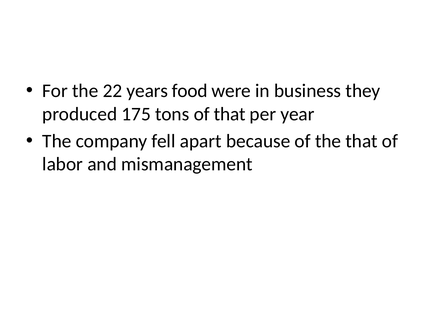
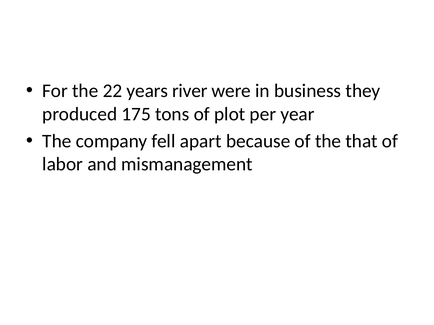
food: food -> river
of that: that -> plot
